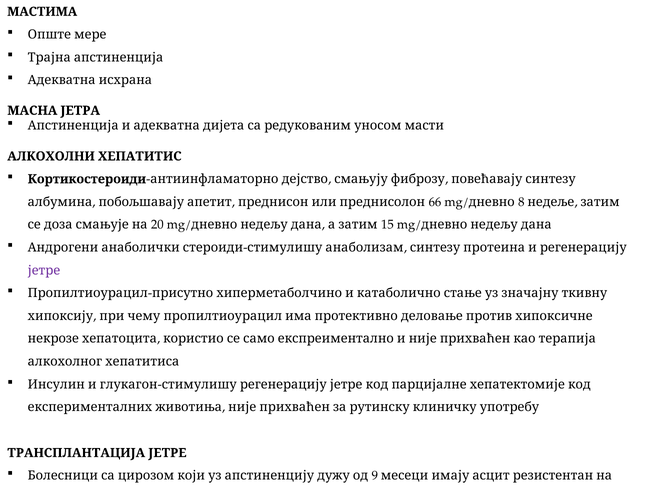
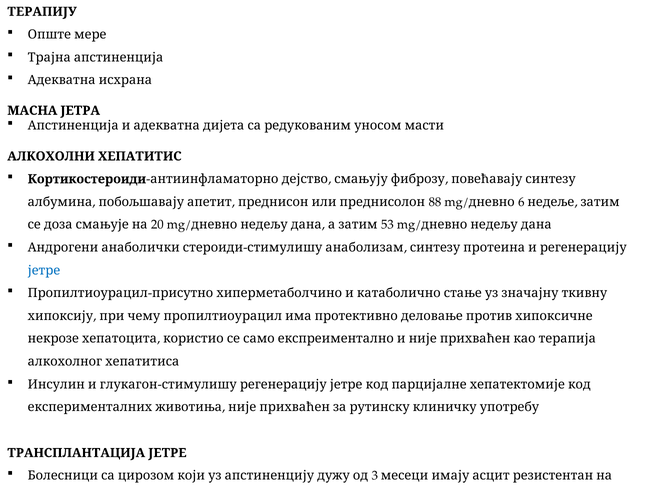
МАСТИМА: МАСТИМА -> ТЕРАПИЈУ
66: 66 -> 88
8 at (521, 202): 8 -> 6
15: 15 -> 53
јетре at (44, 270) colour: purple -> blue
9: 9 -> 3
